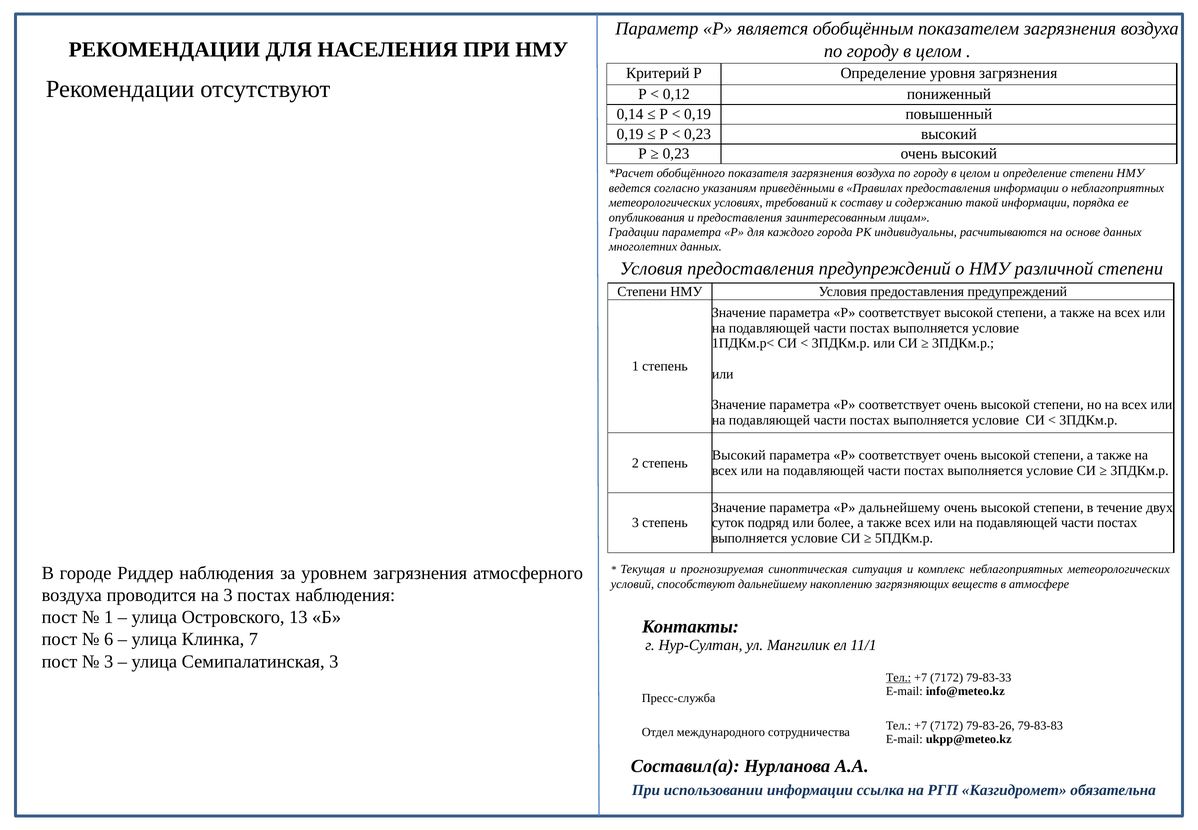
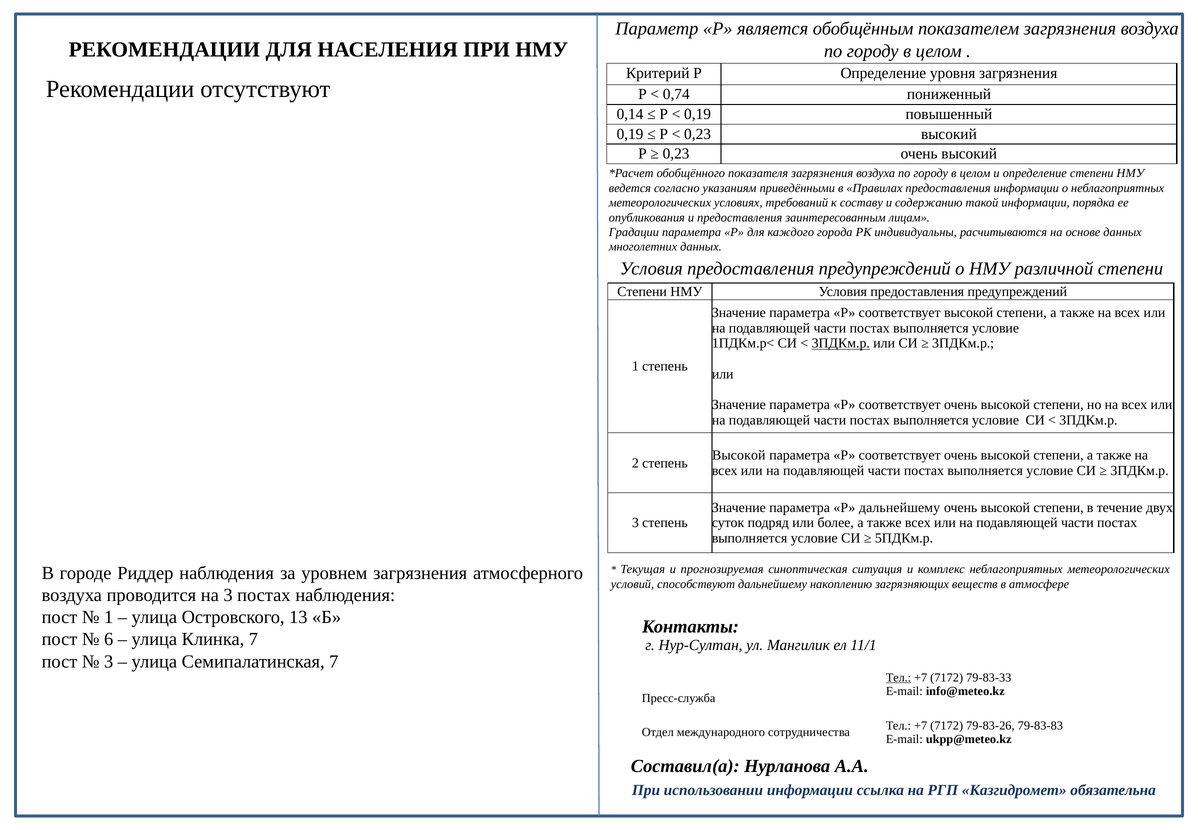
0,12: 0,12 -> 0,74
3ПДКм.р at (841, 343) underline: none -> present
Высокий at (739, 455): Высокий -> Высокой
Семипалатинская 3: 3 -> 7
